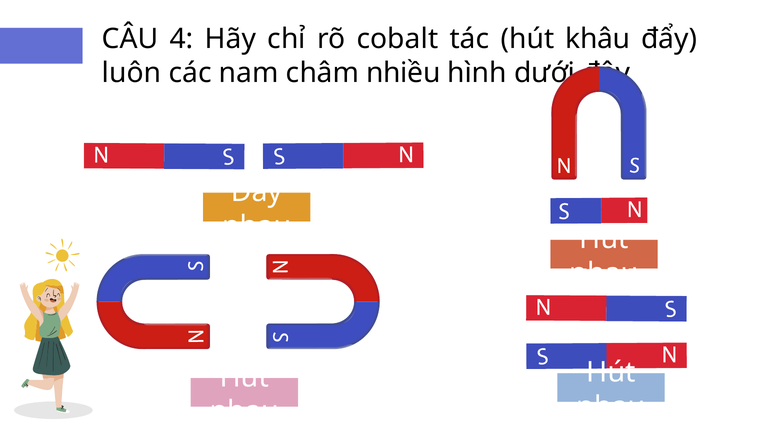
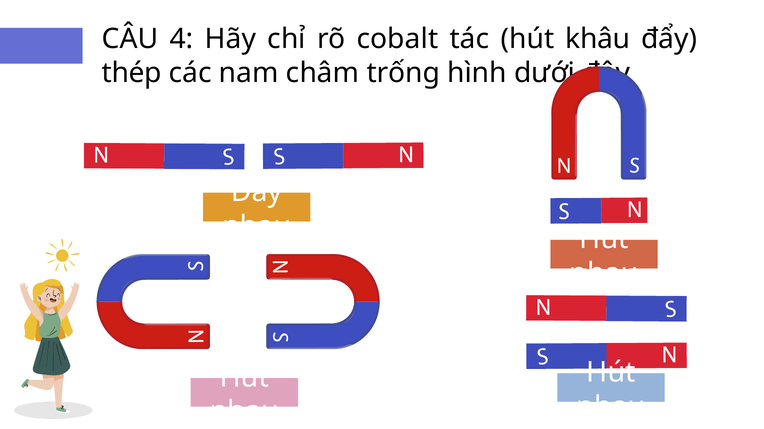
luôn: luôn -> thép
nhiều: nhiều -> trống
